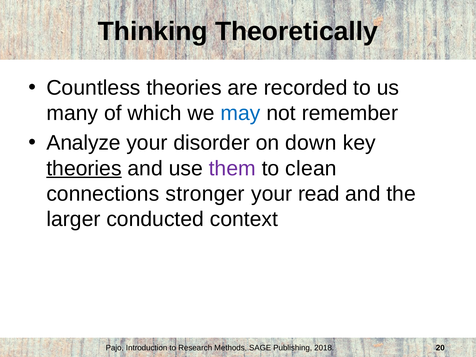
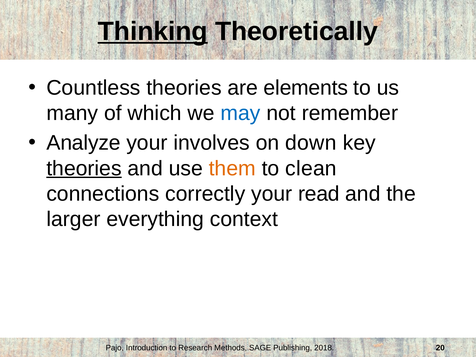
Thinking underline: none -> present
recorded: recorded -> elements
disorder: disorder -> involves
them colour: purple -> orange
stronger: stronger -> correctly
conducted: conducted -> everything
